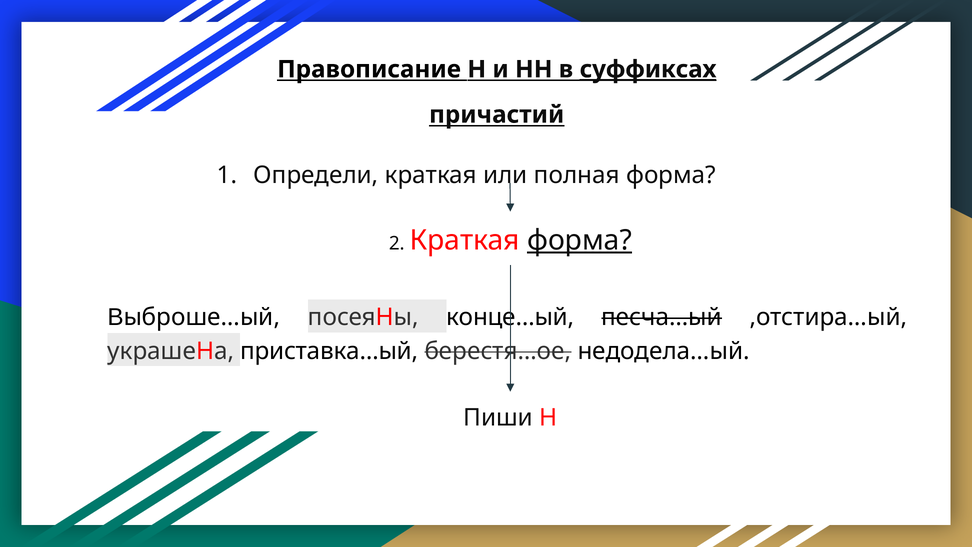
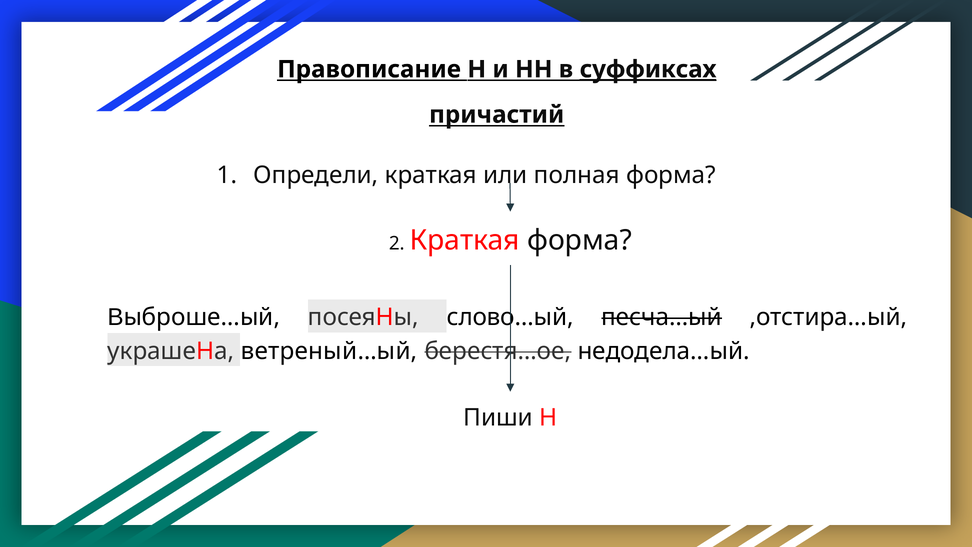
форма at (580, 240) underline: present -> none
конце…ый: конце…ый -> слово…ый
приставка…ый: приставка…ый -> ветреный…ый
